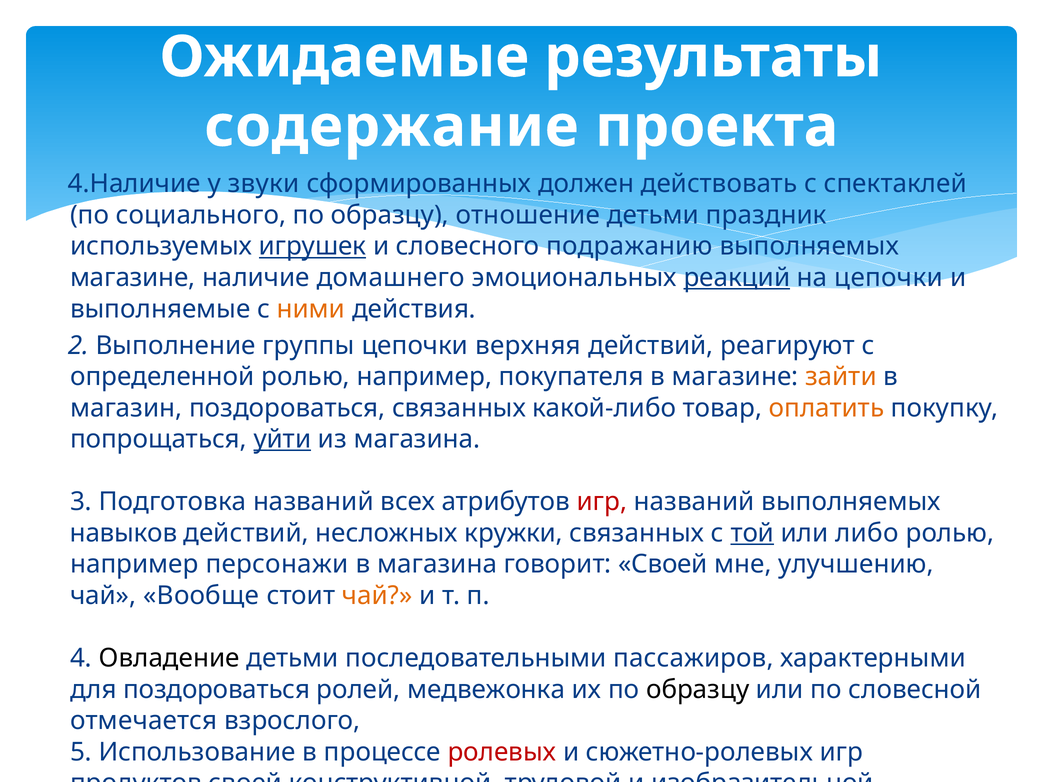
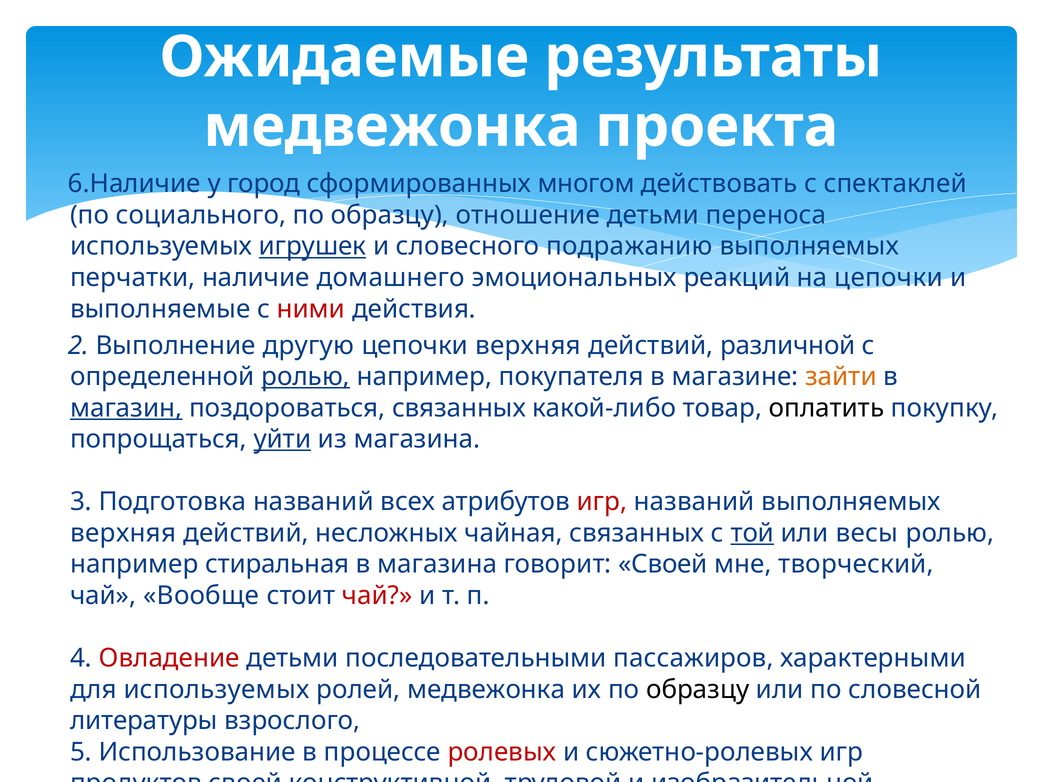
содержание at (391, 127): содержание -> медвежонка
4.Наличие: 4.Наличие -> 6.Наличие
звуки: звуки -> город
должен: должен -> многом
праздник: праздник -> переноса
магазине at (133, 277): магазине -> перчатки
реакций underline: present -> none
ними colour: orange -> red
группы: группы -> другую
реагируют: реагируют -> различной
ролью at (306, 376) underline: none -> present
магазин underline: none -> present
оплатить colour: orange -> black
навыков at (124, 533): навыков -> верхняя
кружки: кружки -> чайная
либо: либо -> весы
персонажи: персонажи -> стиральная
улучшению: улучшению -> творческий
чай at (377, 595) colour: orange -> red
Овладение colour: black -> red
для поздороваться: поздороваться -> используемых
отмечается: отмечается -> литературы
